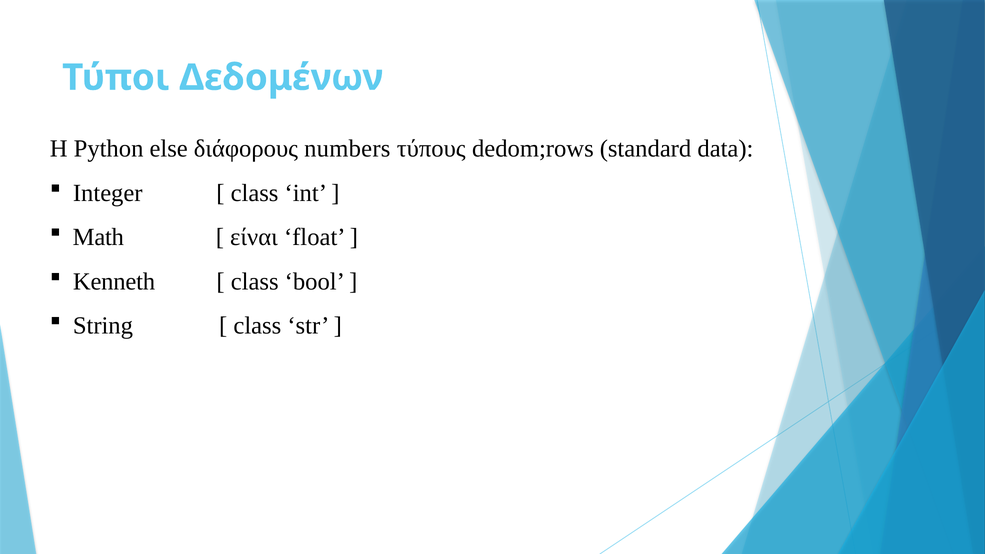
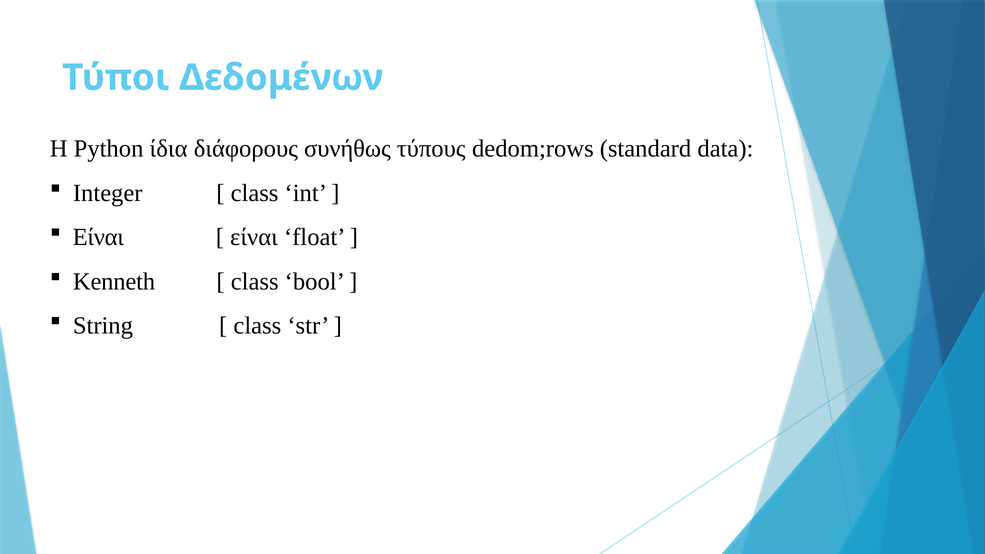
else: else -> ίδια
numbers: numbers -> συνήθως
Math at (98, 237): Math -> Είναι
